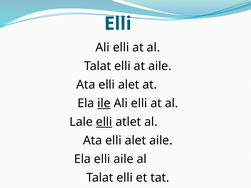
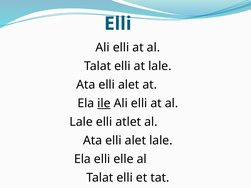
at aile: aile -> lale
elli at (104, 122) underline: present -> none
alet aile: aile -> lale
elli aile: aile -> elle
